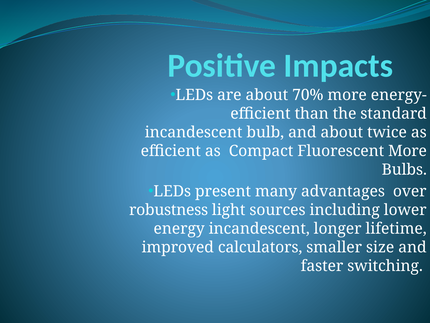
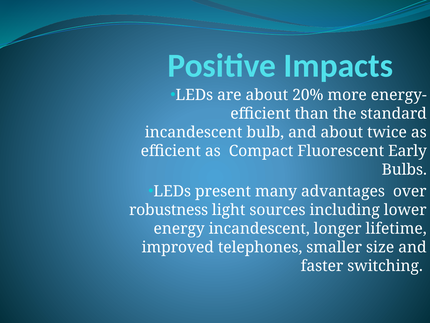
70%: 70% -> 20%
Fluorescent More: More -> Early
calculators: calculators -> telephones
